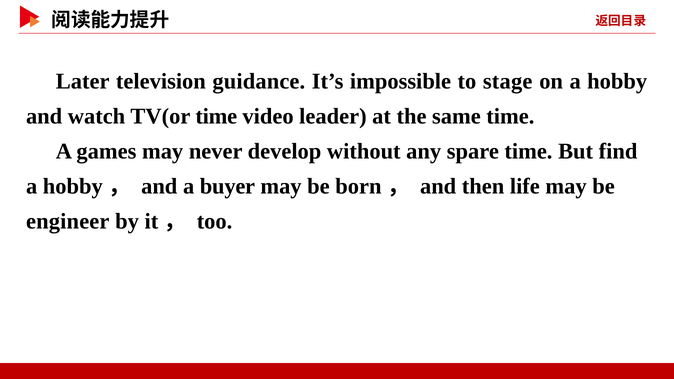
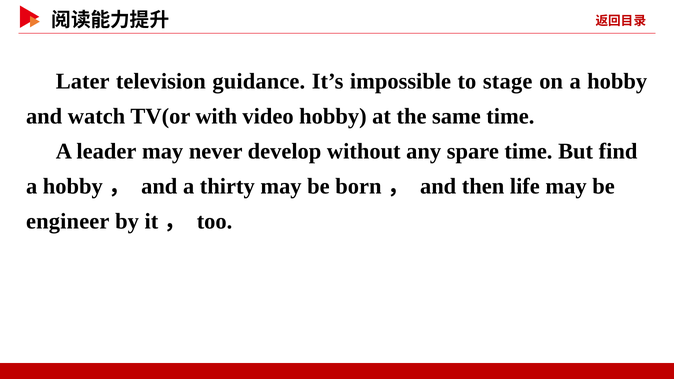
TV(or time: time -> with
video leader: leader -> hobby
games: games -> leader
buyer: buyer -> thirty
